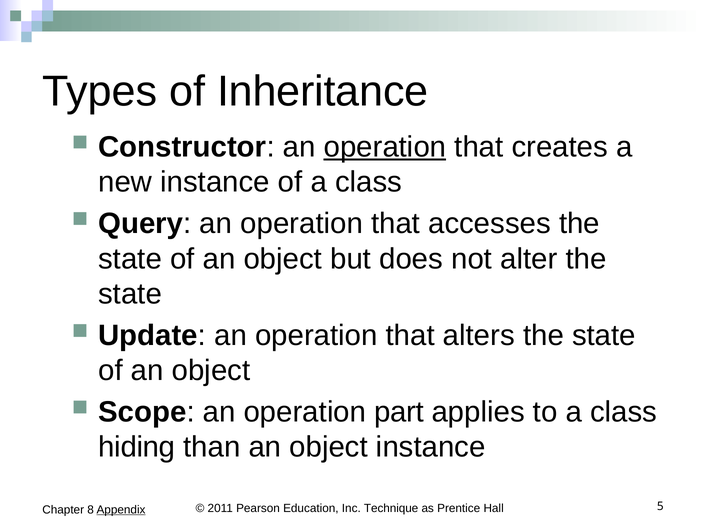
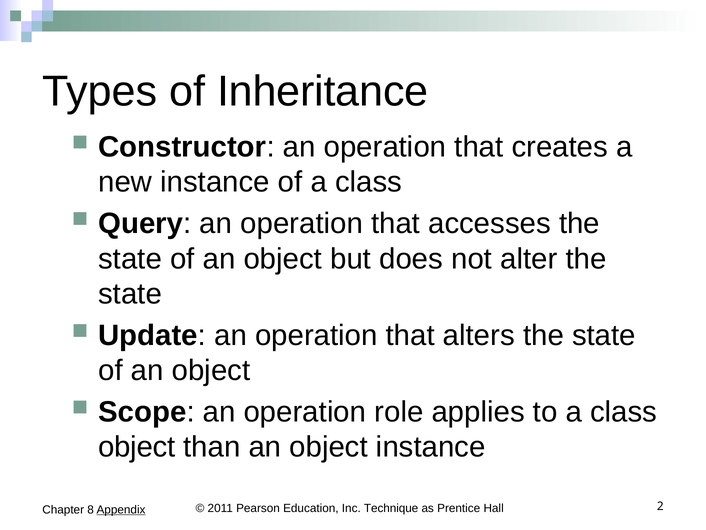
operation at (385, 147) underline: present -> none
part: part -> role
hiding at (137, 447): hiding -> object
5: 5 -> 2
